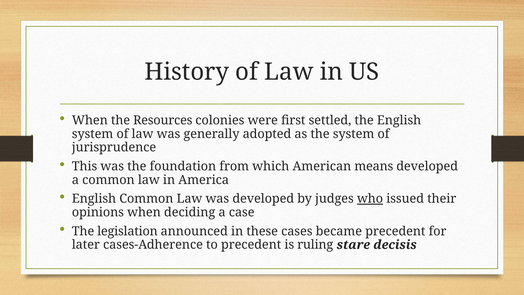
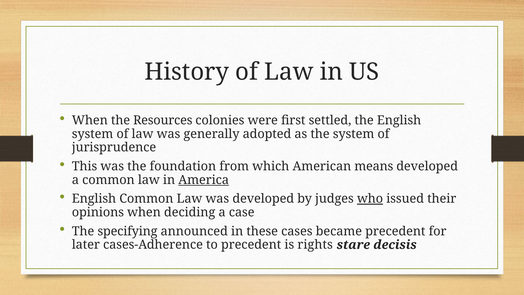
America underline: none -> present
legislation: legislation -> specifying
ruling: ruling -> rights
